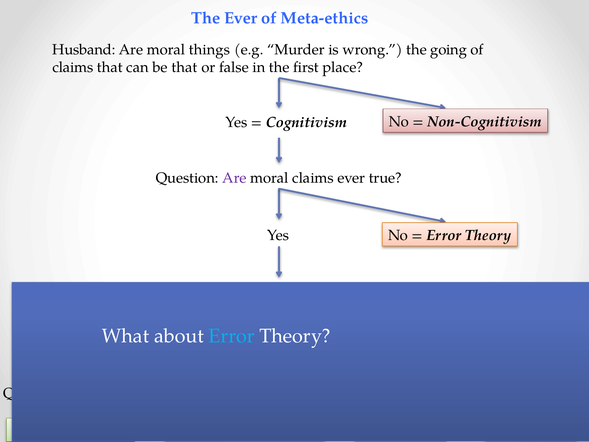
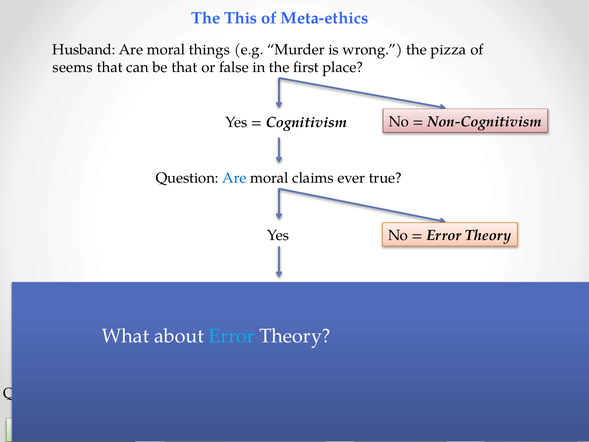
The Ever: Ever -> This
going: going -> pizza
claims at (73, 67): claims -> seems
Are at (234, 178) colour: purple -> blue
